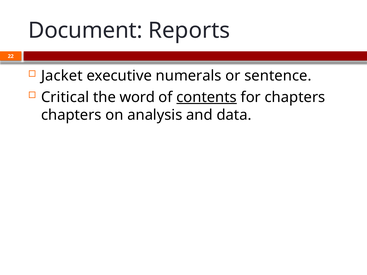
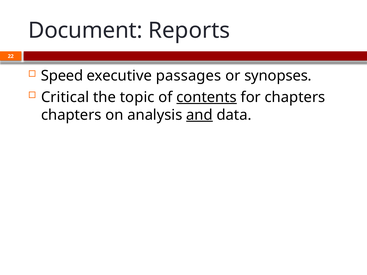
Jacket: Jacket -> Speed
numerals: numerals -> passages
sentence: sentence -> synopses
word: word -> topic
and underline: none -> present
